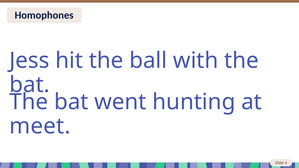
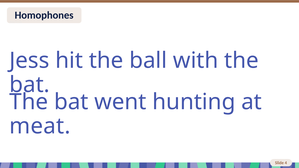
meet: meet -> meat
